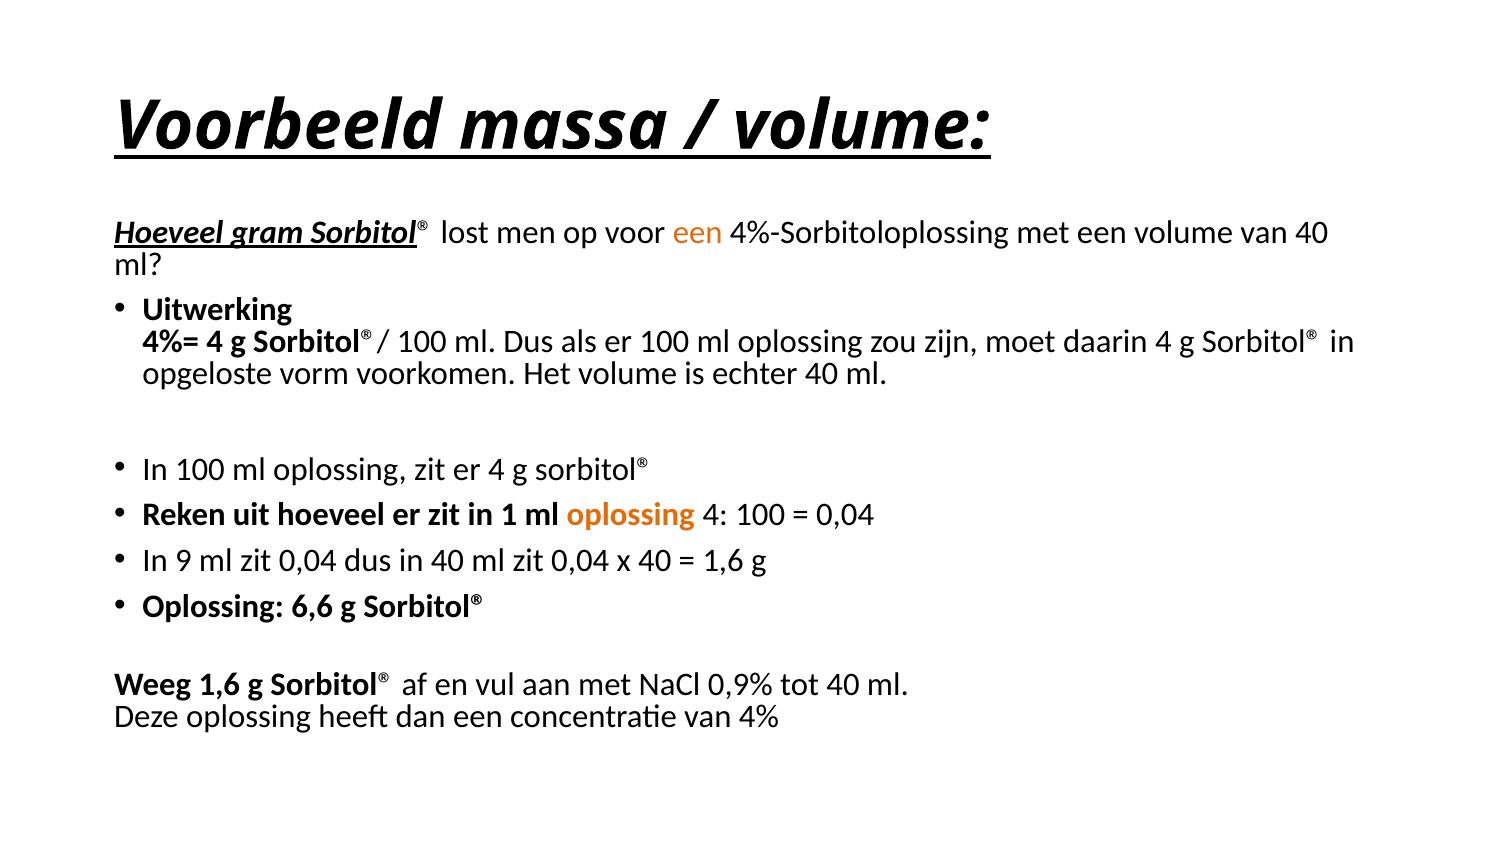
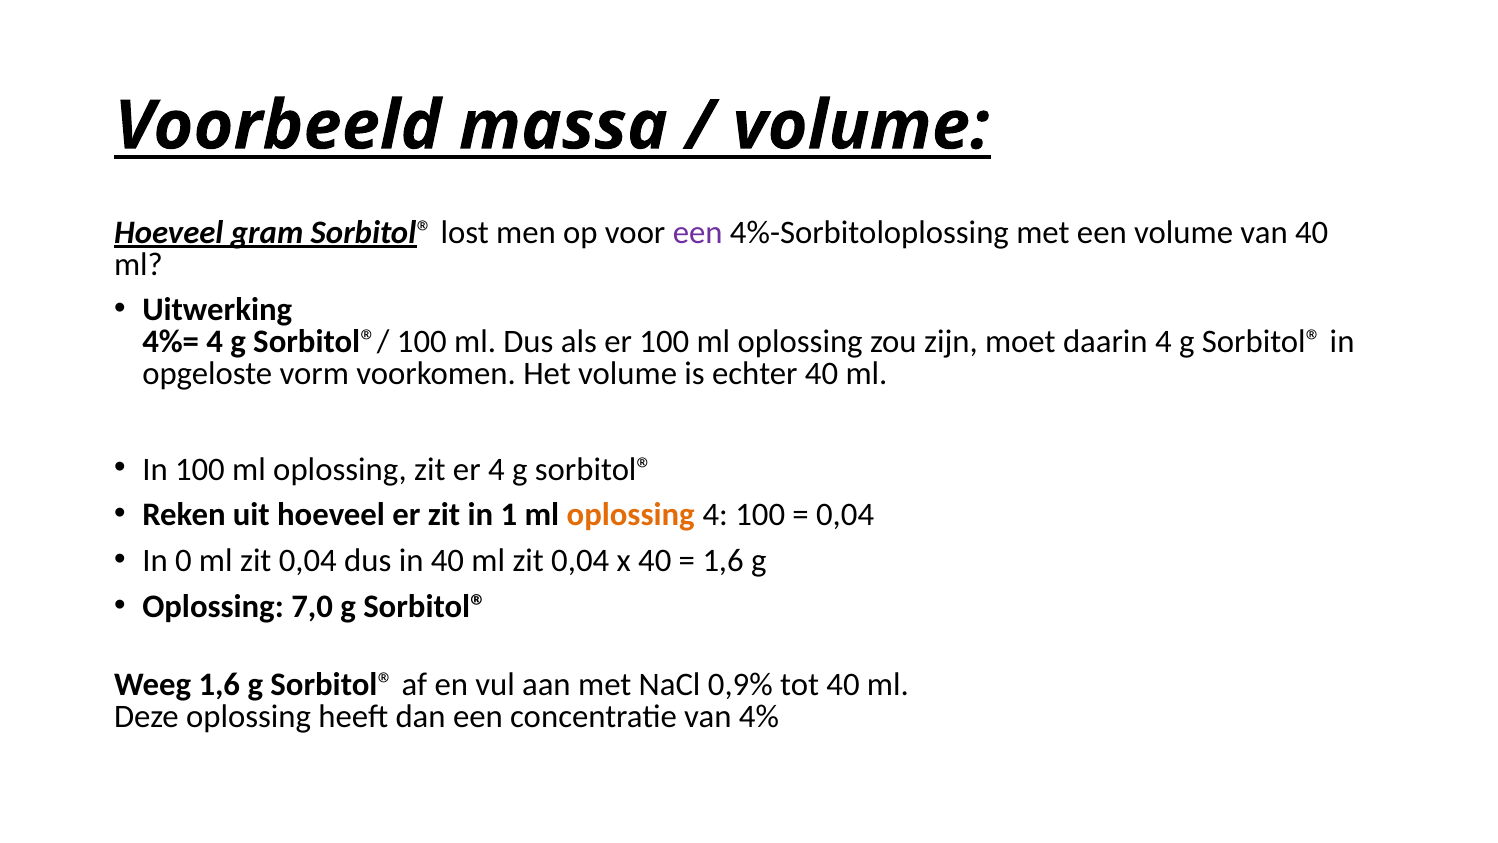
een at (698, 232) colour: orange -> purple
9: 9 -> 0
6,6: 6,6 -> 7,0
